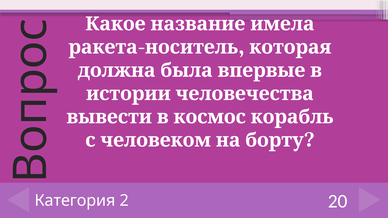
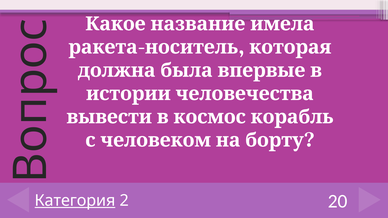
Категория underline: none -> present
